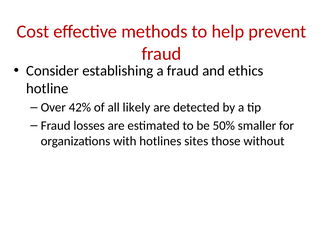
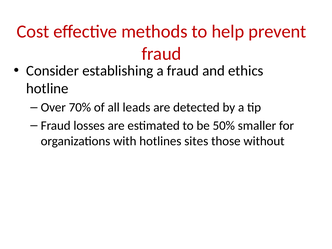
42%: 42% -> 70%
likely: likely -> leads
